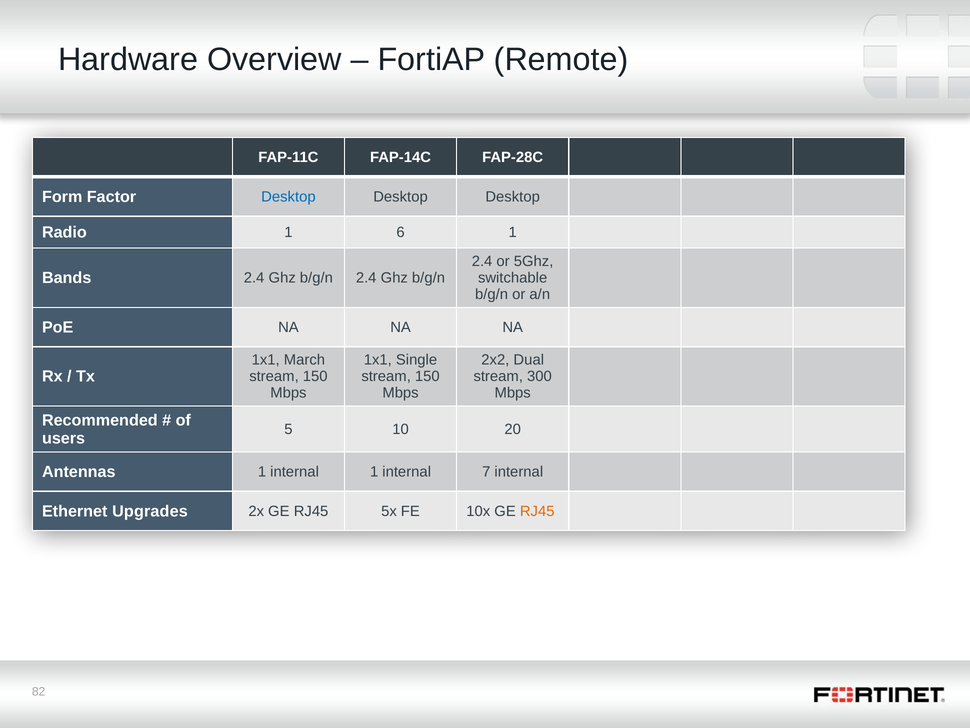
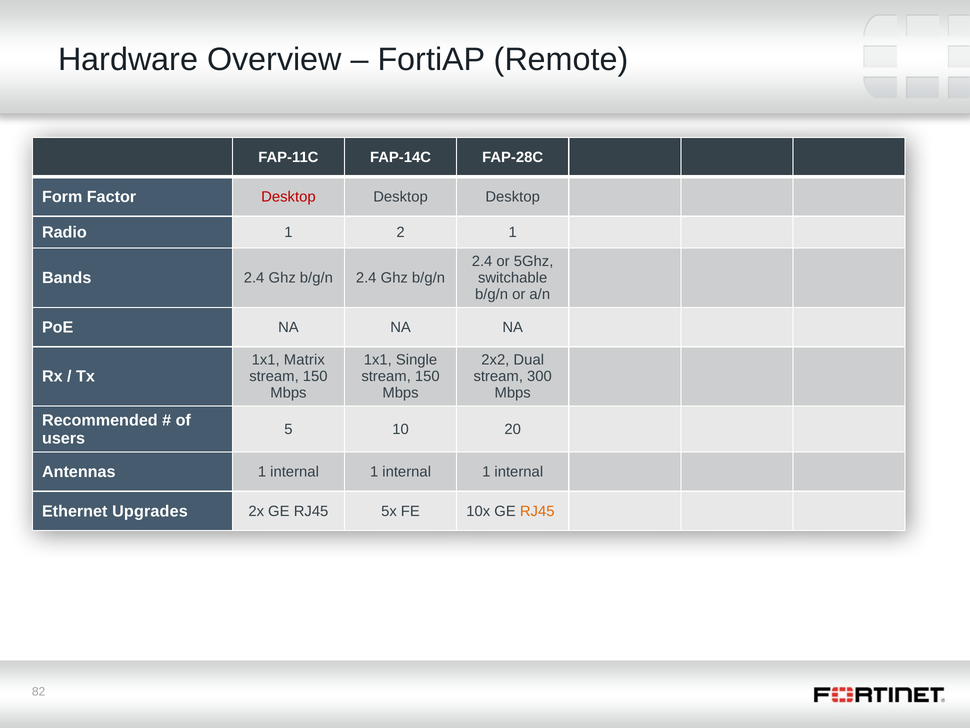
Desktop at (288, 197) colour: blue -> red
6: 6 -> 2
March: March -> Matrix
internal 1 internal 7: 7 -> 1
